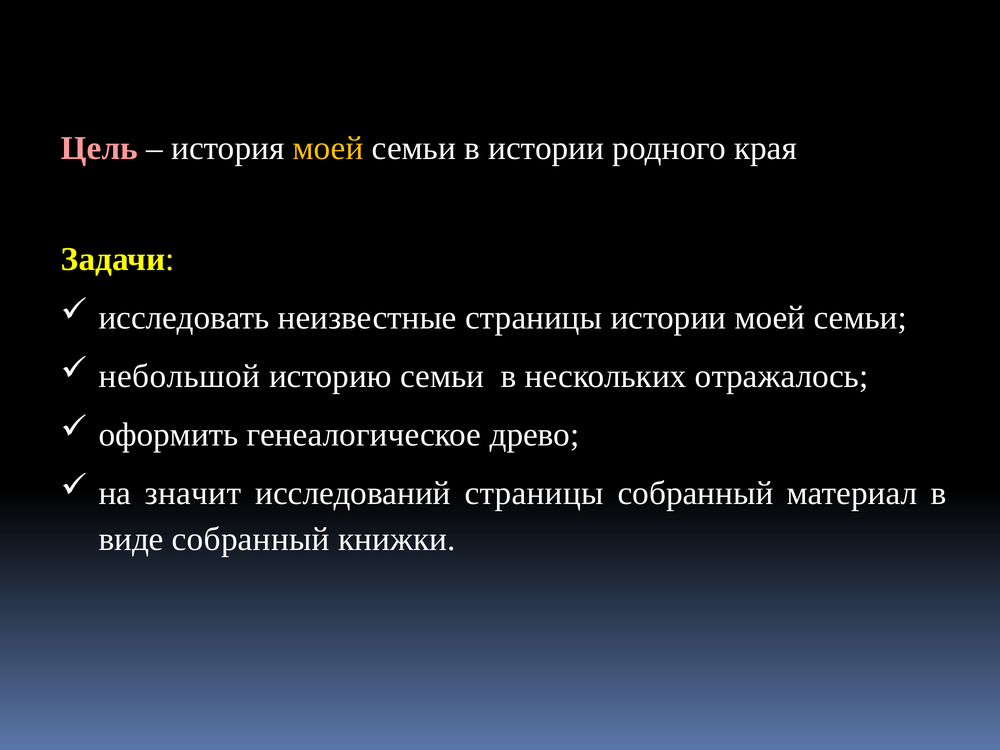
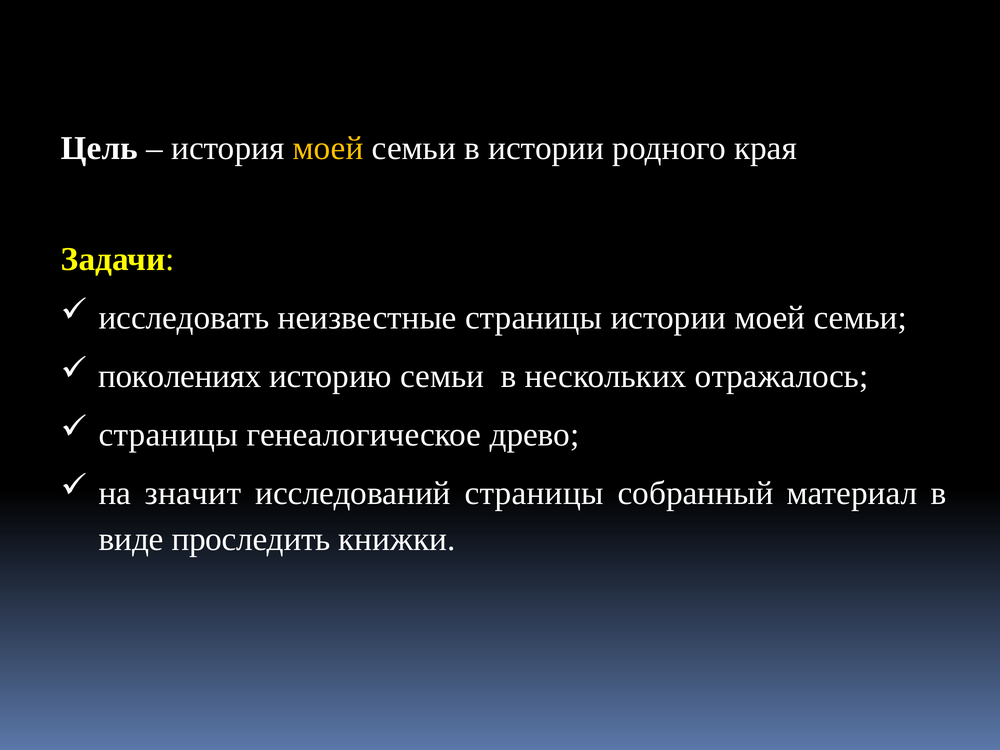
Цель colour: pink -> white
небольшой: небольшой -> поколениях
оформить at (169, 435): оформить -> страницы
виде собранный: собранный -> проследить
